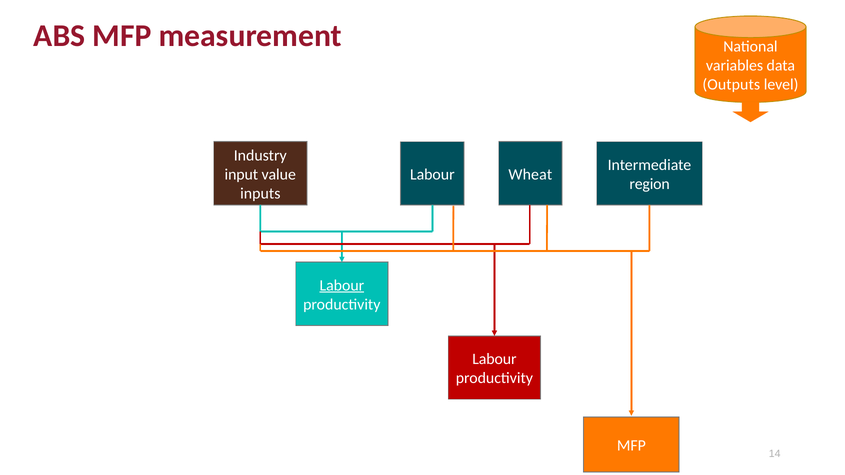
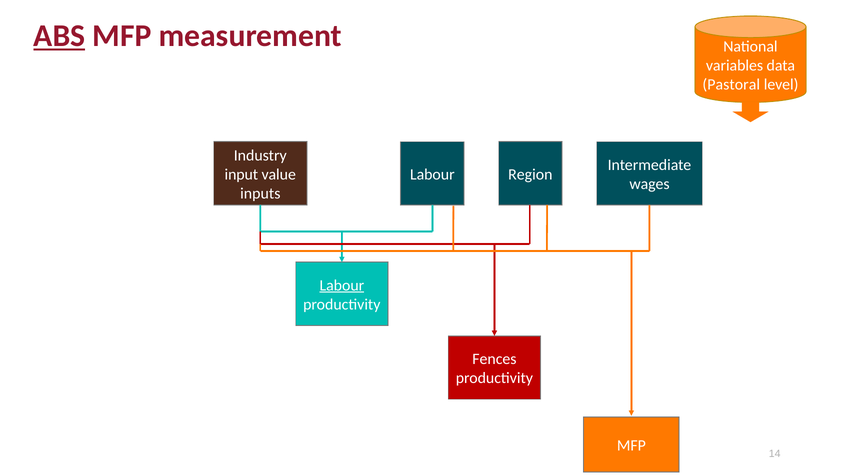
ABS underline: none -> present
Outputs: Outputs -> Pastoral
Wheat: Wheat -> Region
region: region -> wages
Labour at (494, 359): Labour -> Fences
